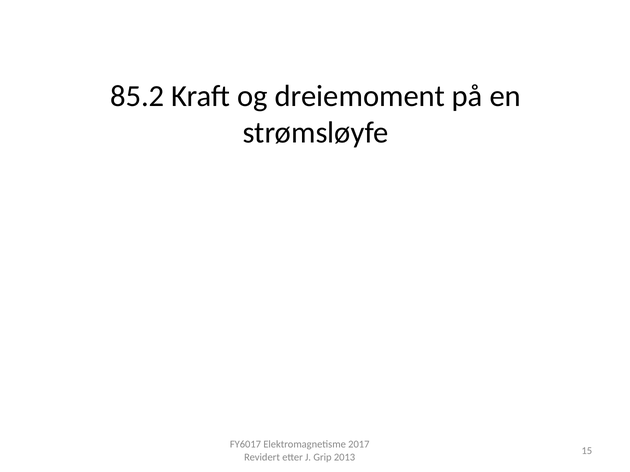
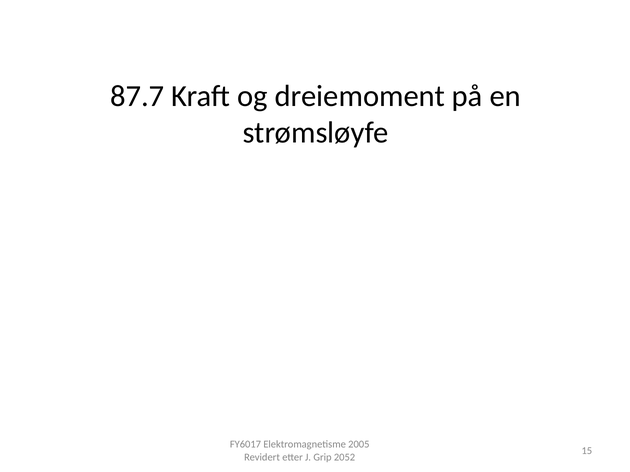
85.2: 85.2 -> 87.7
2017: 2017 -> 2005
2013: 2013 -> 2052
